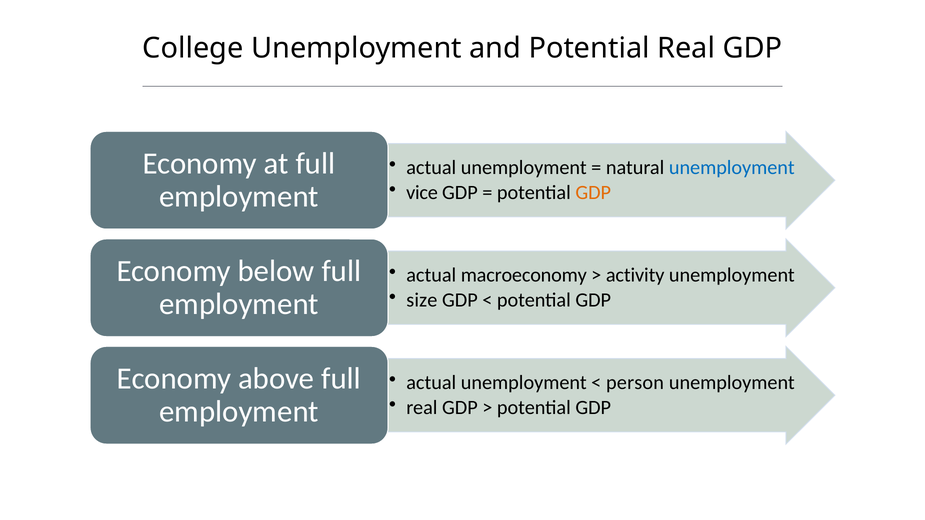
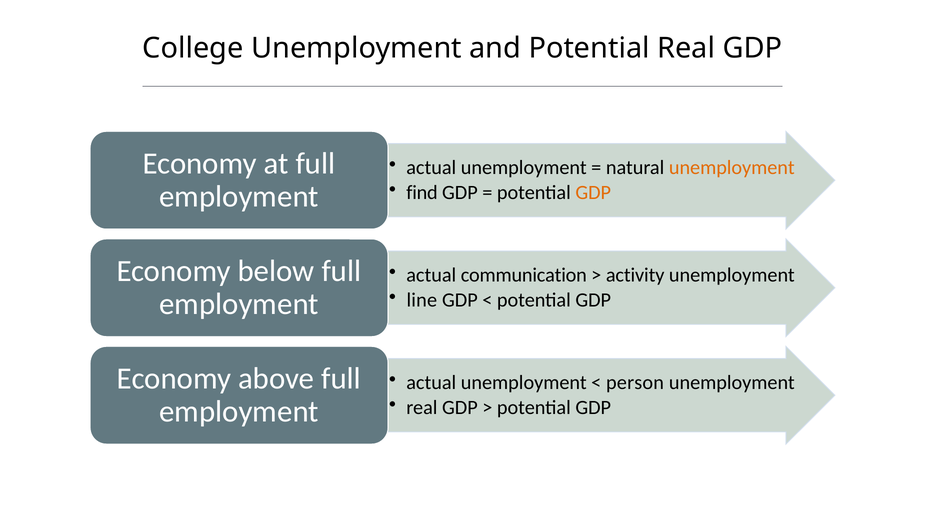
unemployment at (732, 168) colour: blue -> orange
vice: vice -> find
macroeconomy: macroeconomy -> communication
size: size -> line
